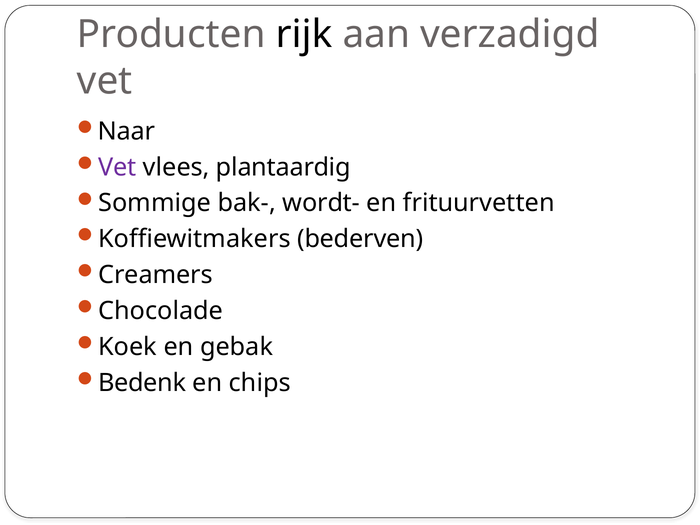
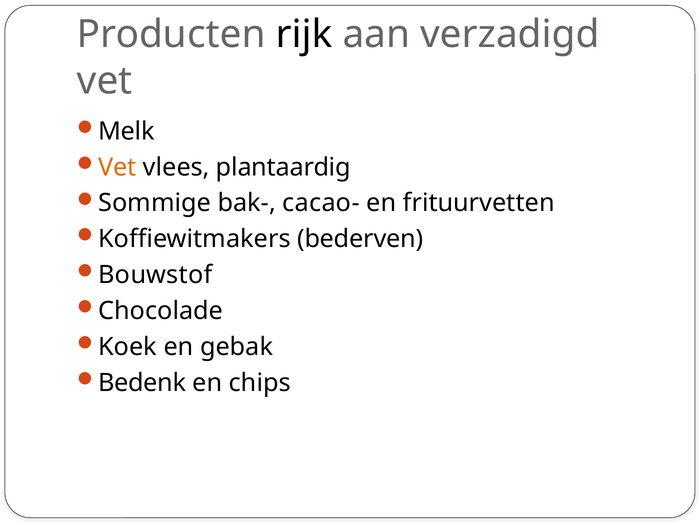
Naar: Naar -> Melk
Vet at (117, 167) colour: purple -> orange
wordt-: wordt- -> cacao-
Creamers: Creamers -> Bouwstof
